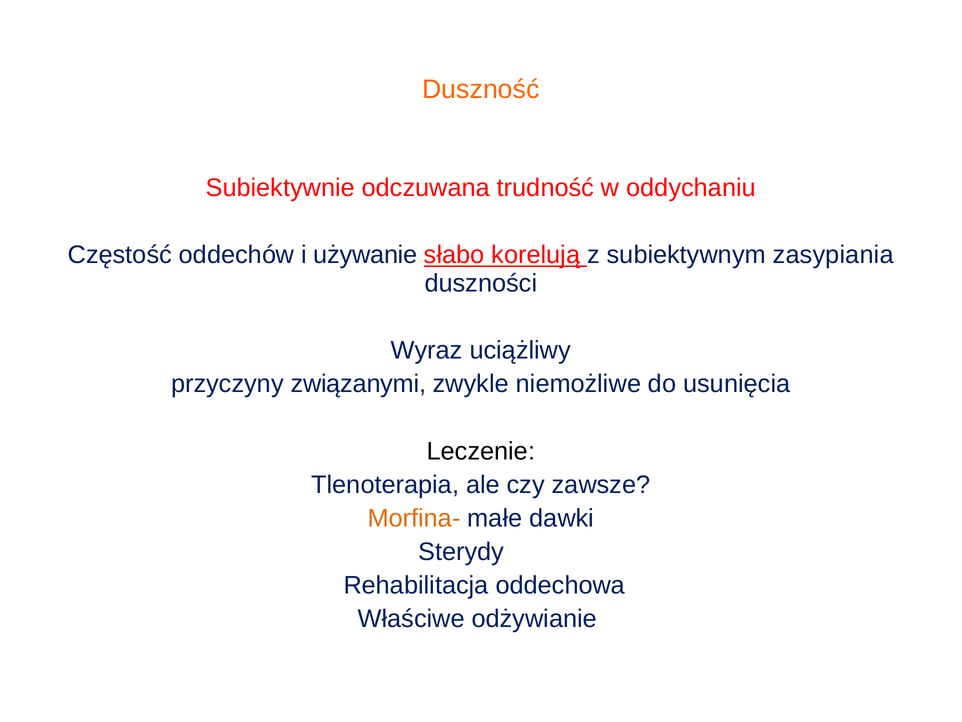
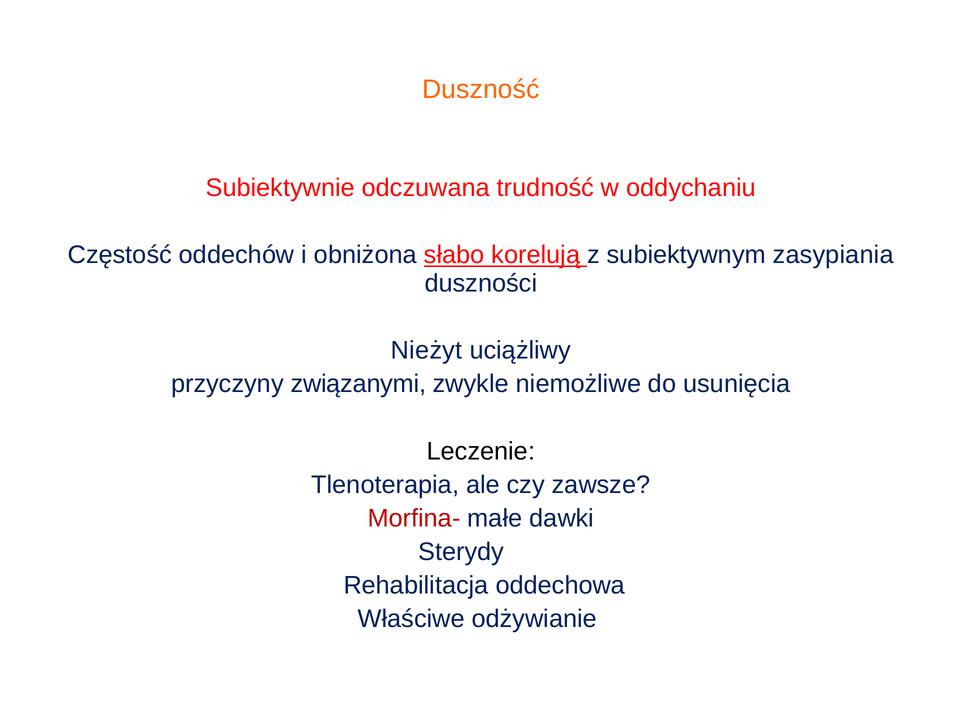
używanie: używanie -> obniżona
Wyraz: Wyraz -> Nieżyt
Morfina- colour: orange -> red
